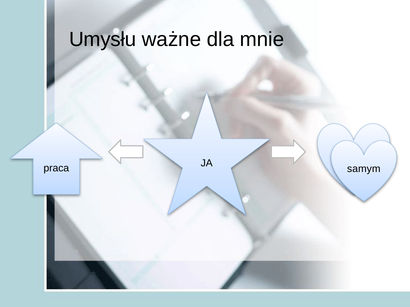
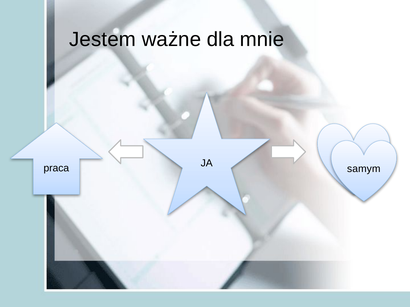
Umysłu: Umysłu -> Jestem
